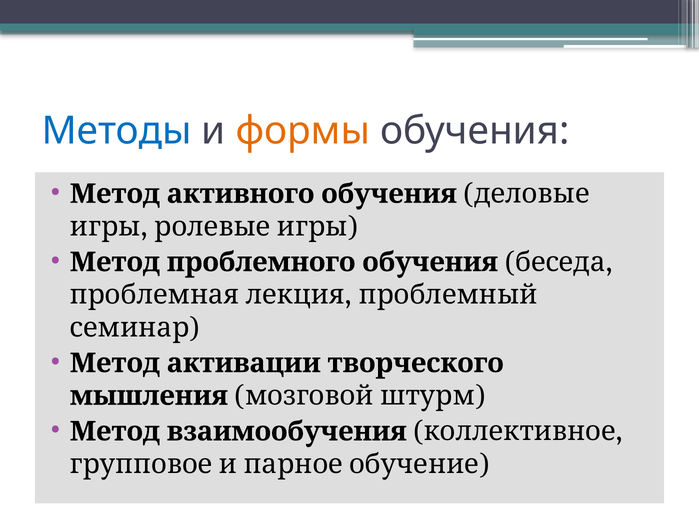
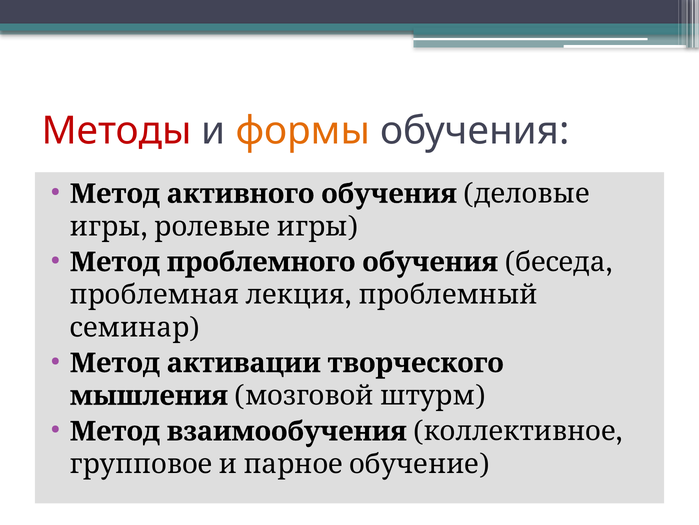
Методы colour: blue -> red
